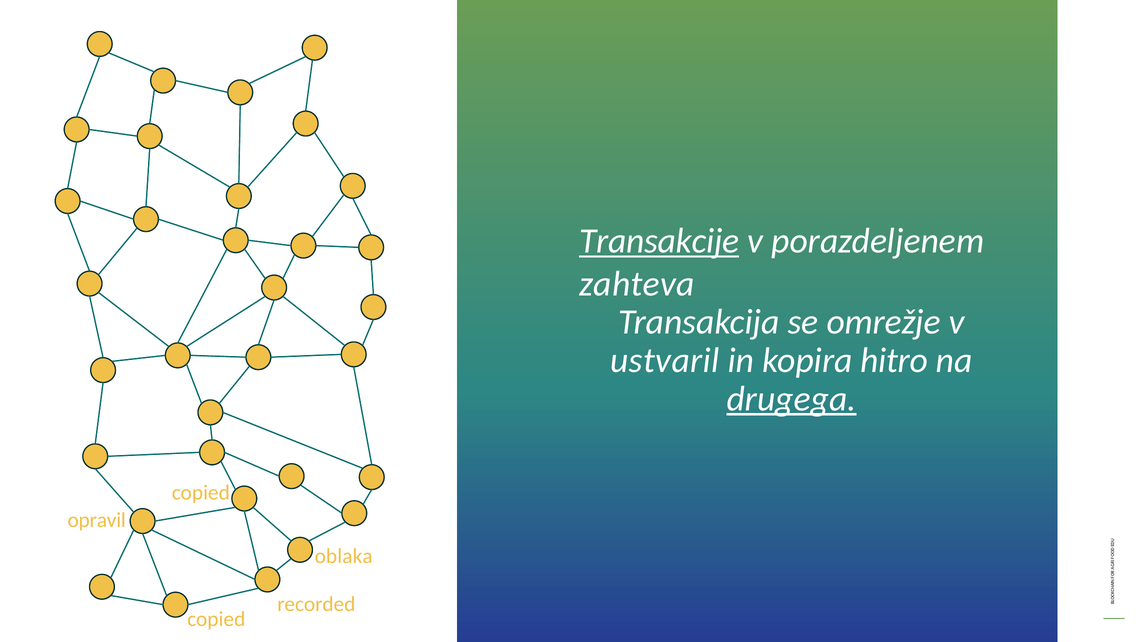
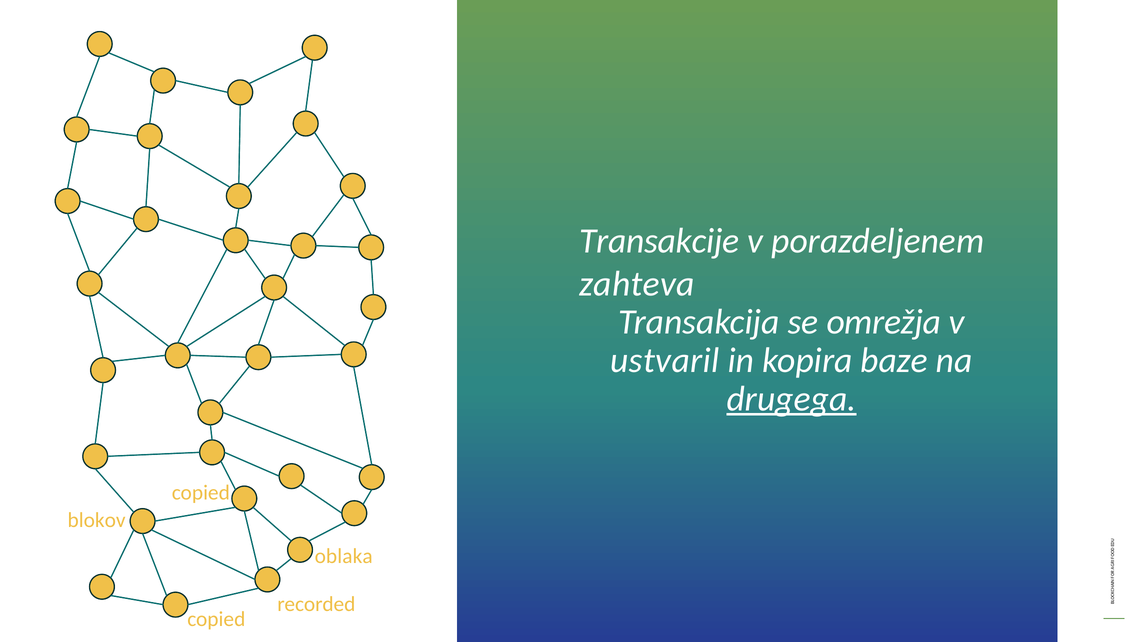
Transakcije underline: present -> none
omrežje: omrežje -> omrežja
hitro: hitro -> baze
opravil: opravil -> blokov
